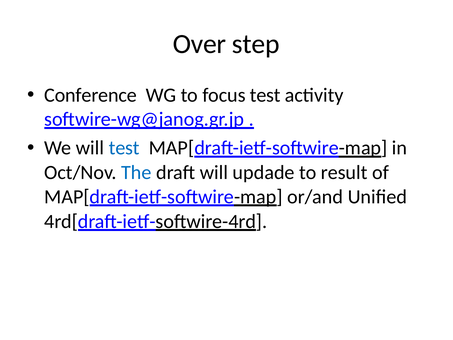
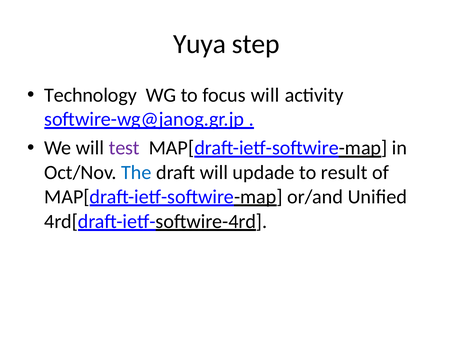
Over: Over -> Yuya
Conference: Conference -> Technology
focus test: test -> will
test at (124, 148) colour: blue -> purple
